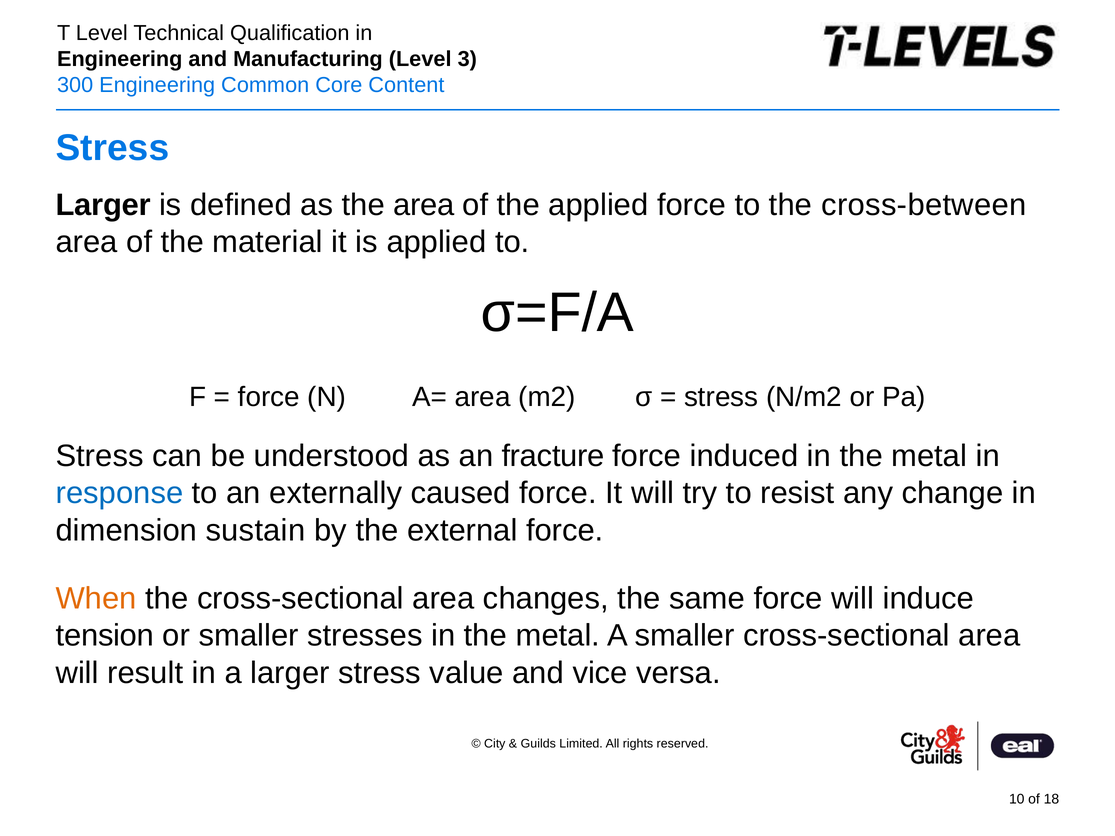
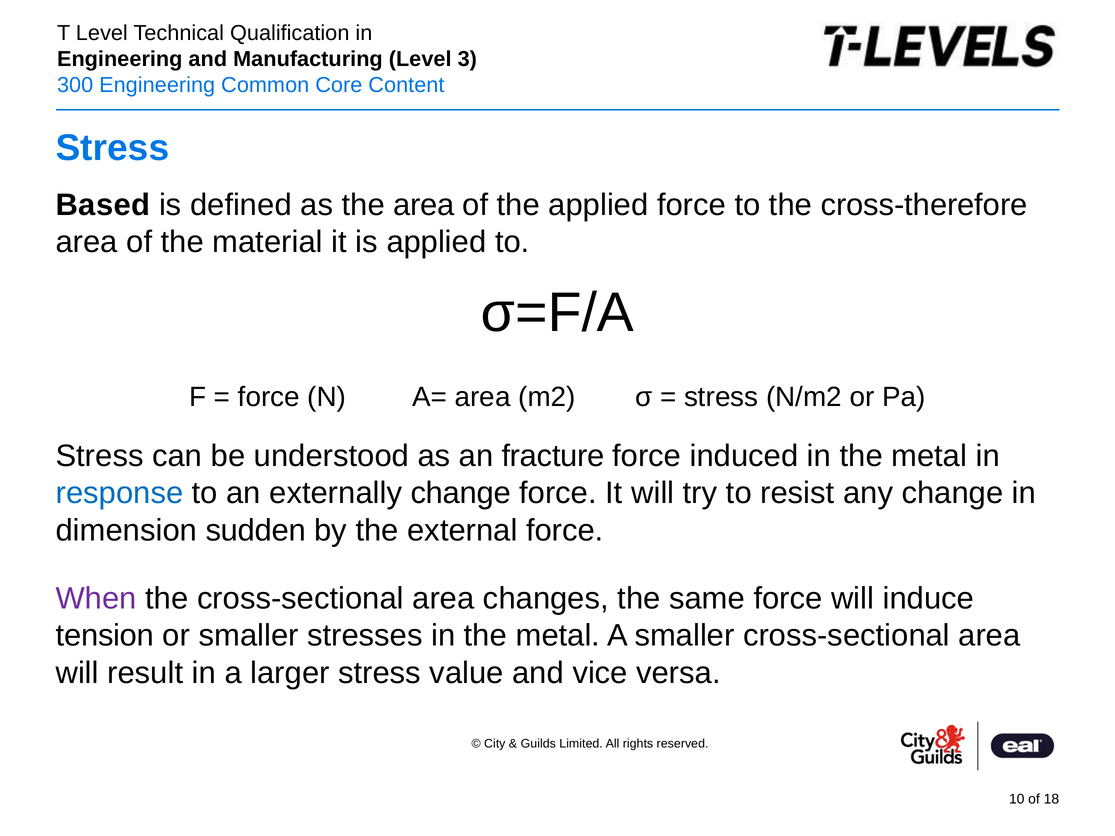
Larger at (103, 205): Larger -> Based
cross-between: cross-between -> cross-therefore
externally caused: caused -> change
sustain: sustain -> sudden
When colour: orange -> purple
